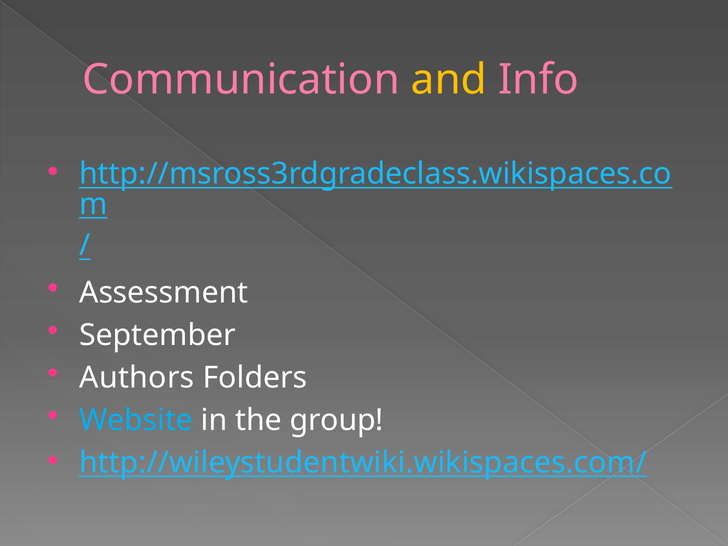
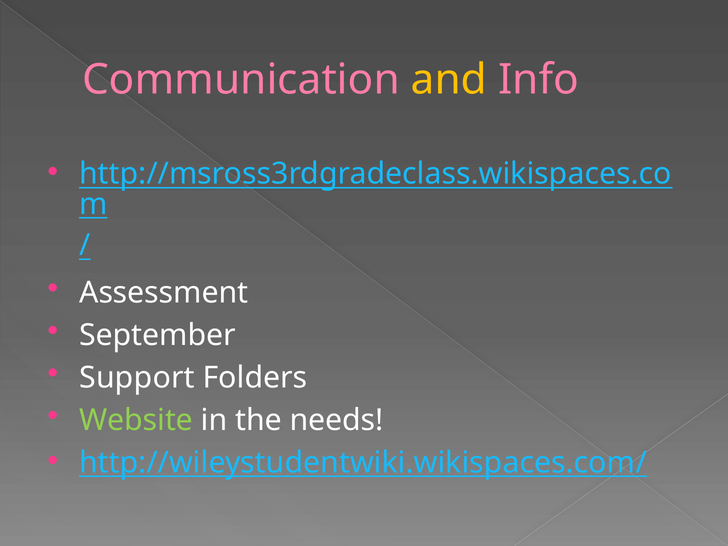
Authors: Authors -> Support
Website colour: light blue -> light green
group: group -> needs
